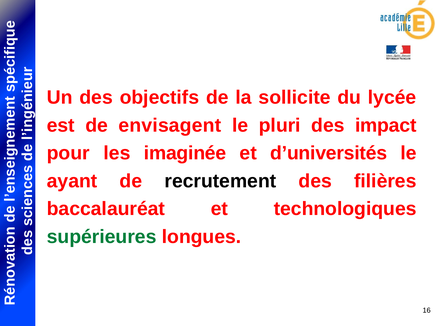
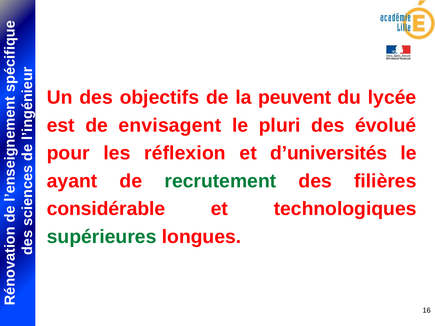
sollicite: sollicite -> peuvent
impact: impact -> évolué
imaginée: imaginée -> réflexion
recrutement colour: black -> green
baccalauréat: baccalauréat -> considérable
